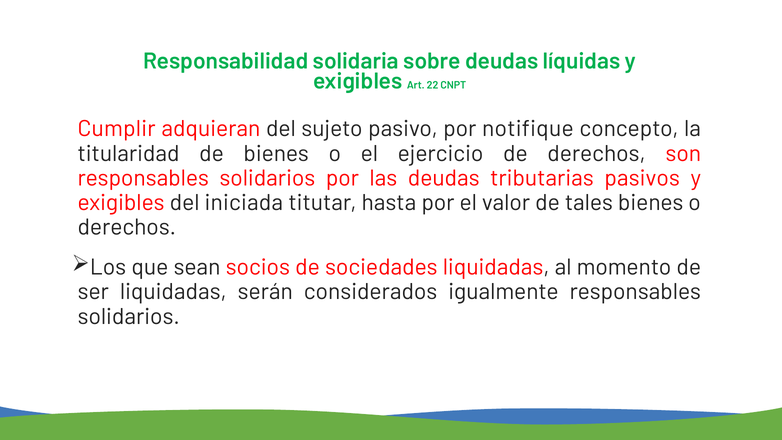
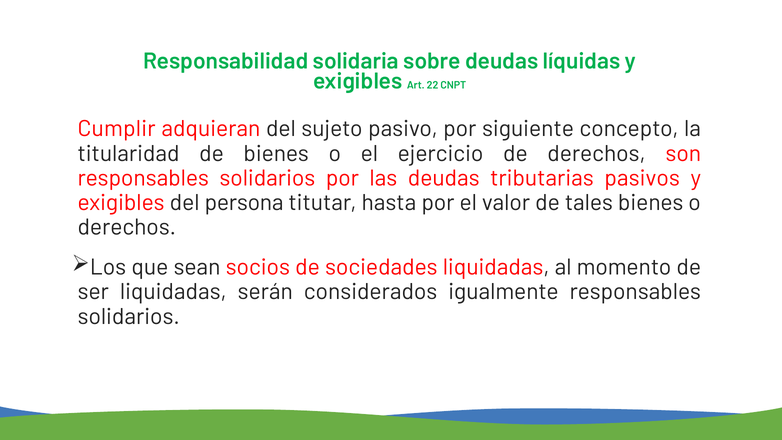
notifique: notifique -> siguiente
iniciada: iniciada -> persona
